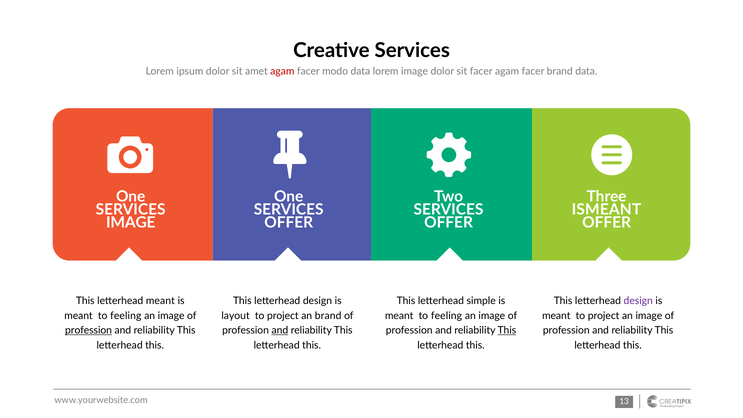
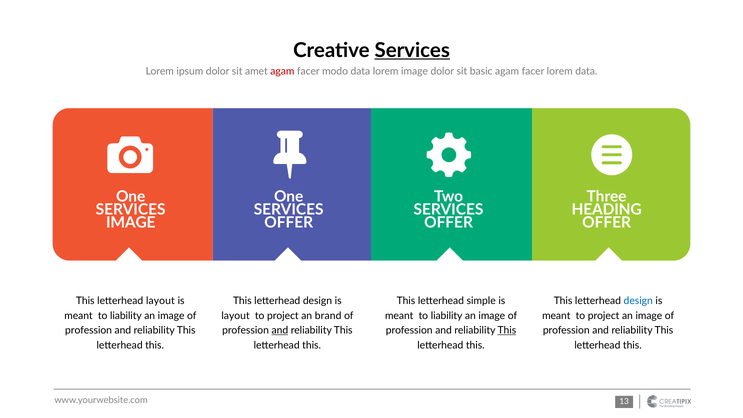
Services at (412, 50) underline: none -> present
sit facer: facer -> basic
facer brand: brand -> lorem
ISMEANT: ISMEANT -> HEADING
letterhead meant: meant -> layout
design at (638, 301) colour: purple -> blue
feeling at (126, 316): feeling -> liability
feeling at (447, 316): feeling -> liability
profession at (89, 330) underline: present -> none
